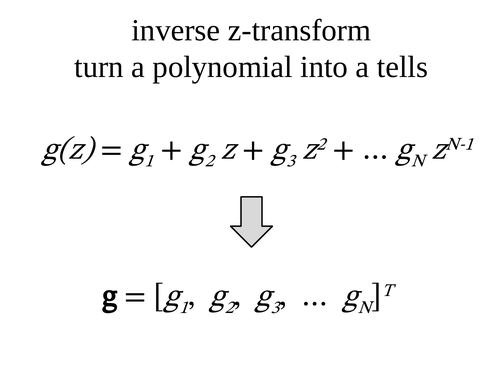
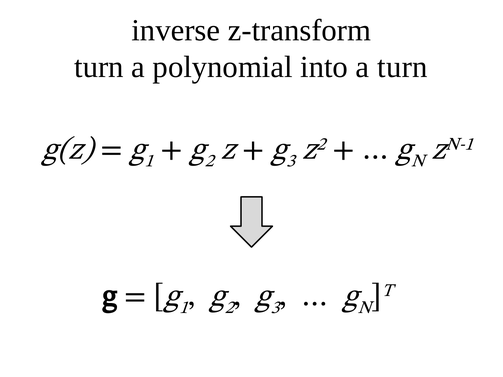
a tells: tells -> turn
